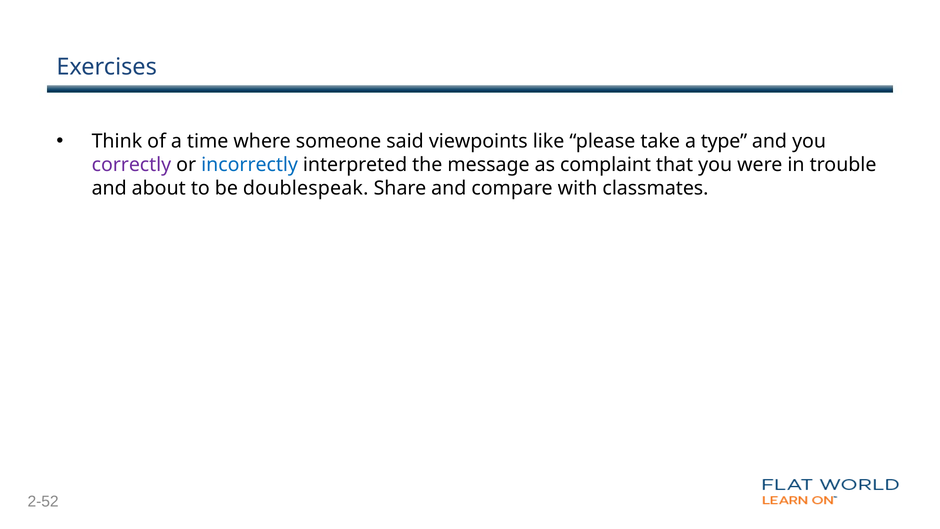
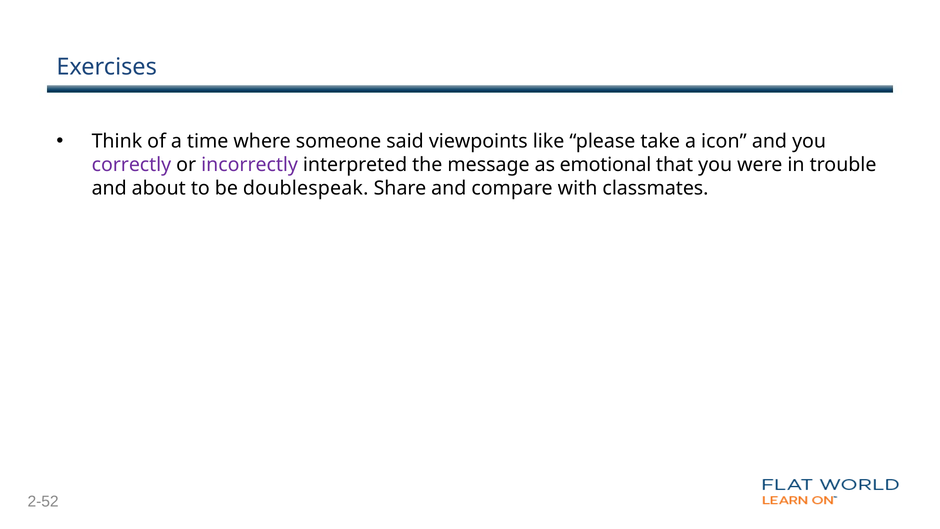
type: type -> icon
incorrectly colour: blue -> purple
complaint: complaint -> emotional
